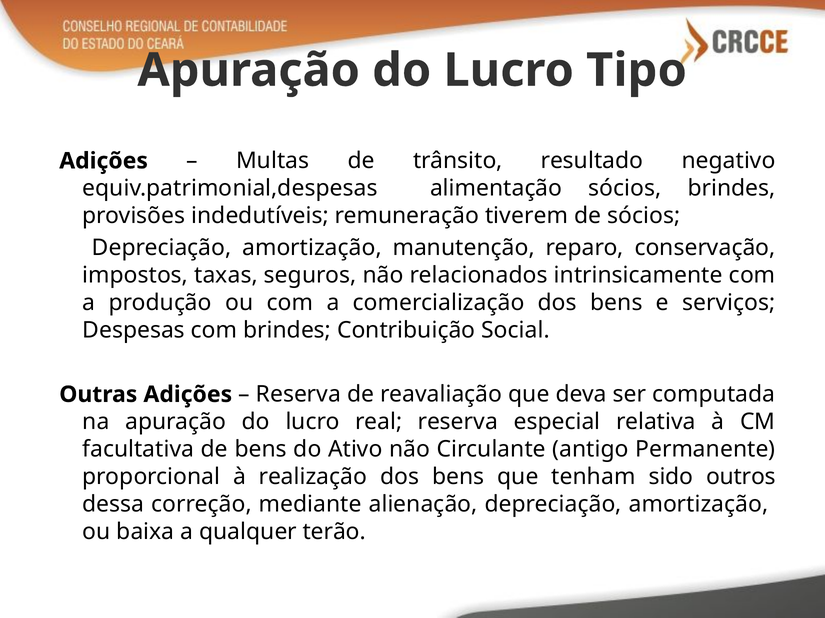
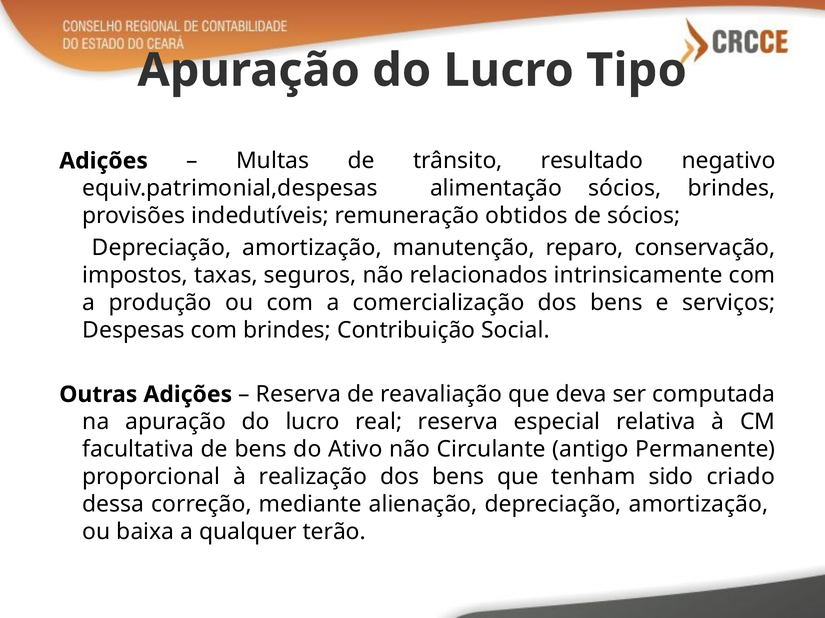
tiverem: tiverem -> obtidos
outros: outros -> criado
